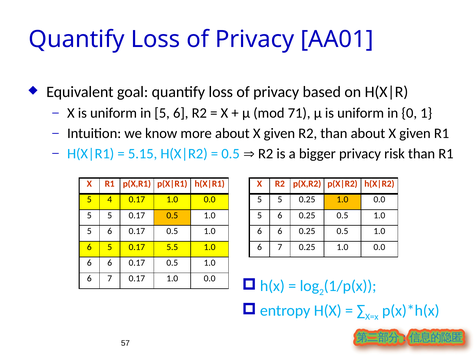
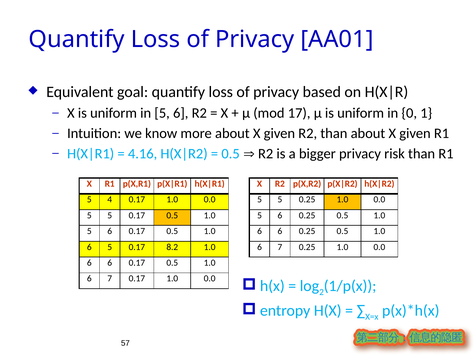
71: 71 -> 17
5.15: 5.15 -> 4.16
5.5: 5.5 -> 8.2
